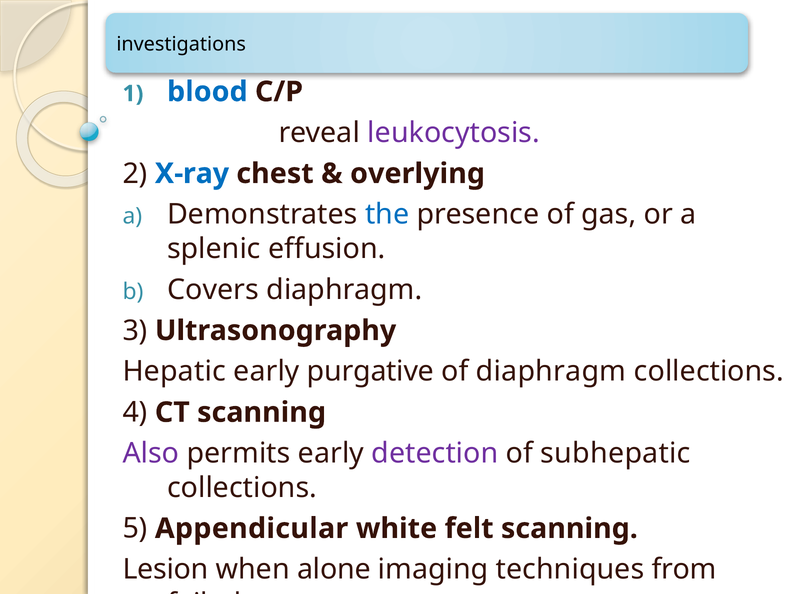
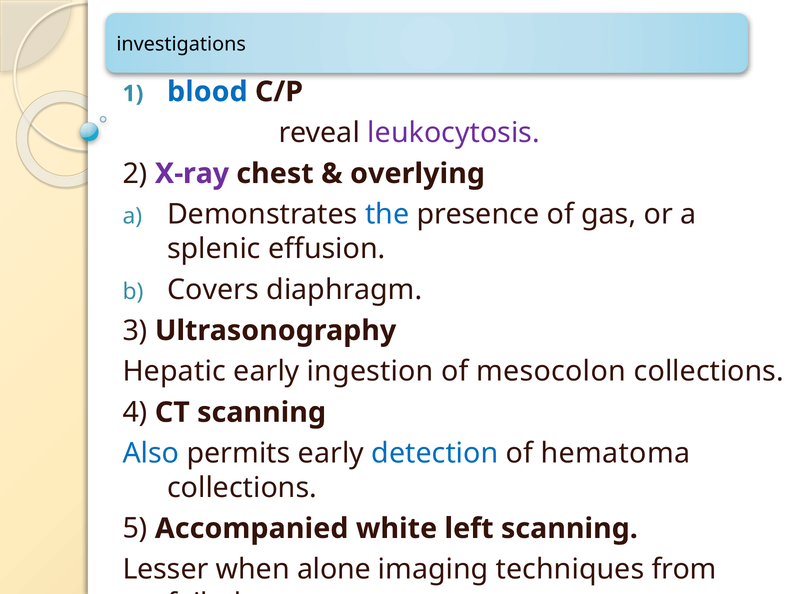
X-ray colour: blue -> purple
purgative: purgative -> ingestion
of diaphragm: diaphragm -> mesocolon
Also colour: purple -> blue
detection colour: purple -> blue
subhepatic: subhepatic -> hematoma
Appendicular: Appendicular -> Accompanied
felt: felt -> left
Lesion: Lesion -> Lesser
